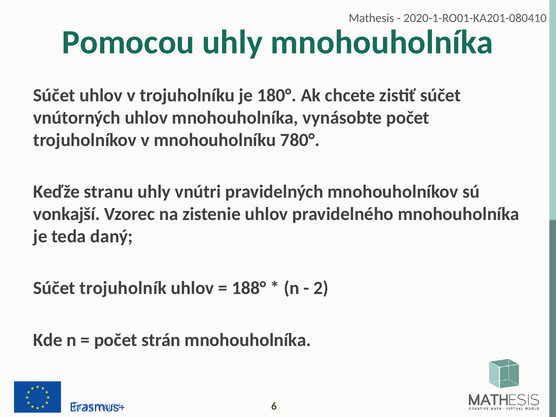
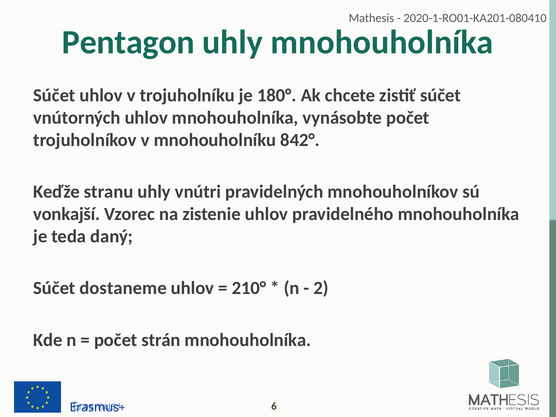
Pomocou: Pomocou -> Pentagon
780°: 780° -> 842°
trojuholník: trojuholník -> dostaneme
188°: 188° -> 210°
